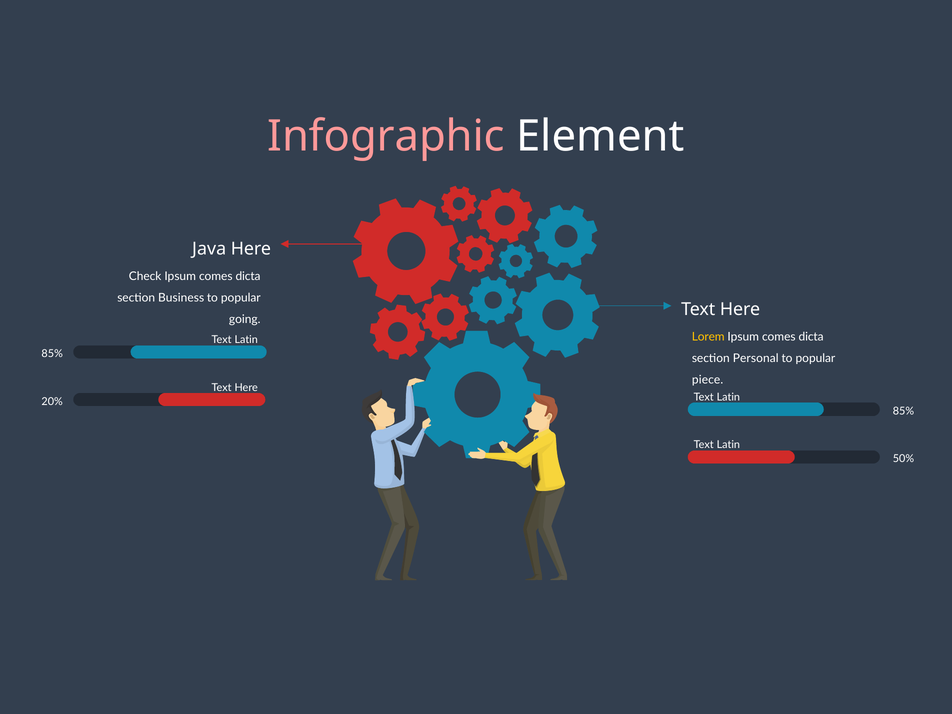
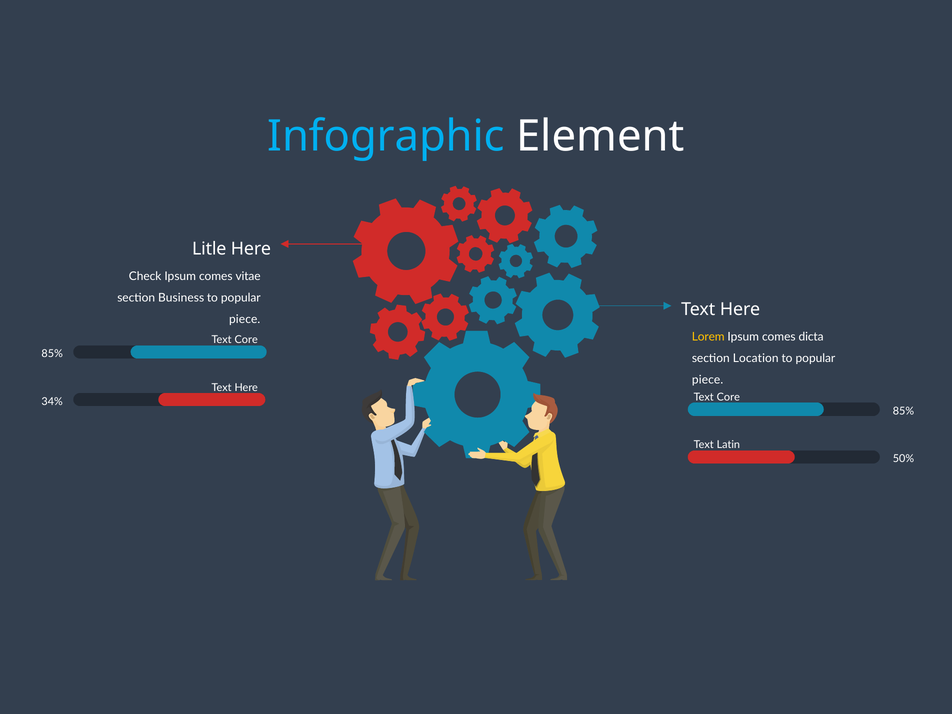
Infographic colour: pink -> light blue
Java: Java -> Litle
dicta at (248, 276): dicta -> vitae
going at (245, 319): going -> piece
Latin at (246, 340): Latin -> Core
Personal: Personal -> Location
Latin at (728, 397): Latin -> Core
20%: 20% -> 34%
